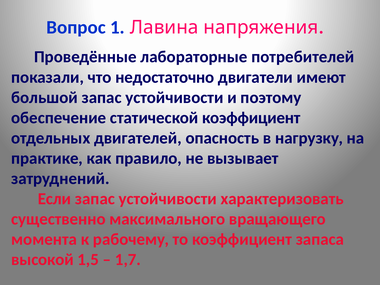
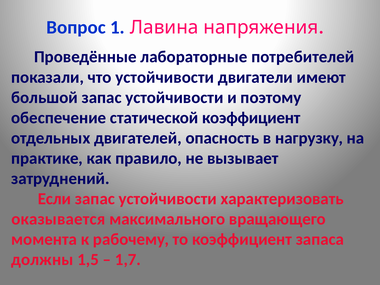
что недостаточно: недостаточно -> устойчивости
существенно: существенно -> оказывается
высокой: высокой -> должны
